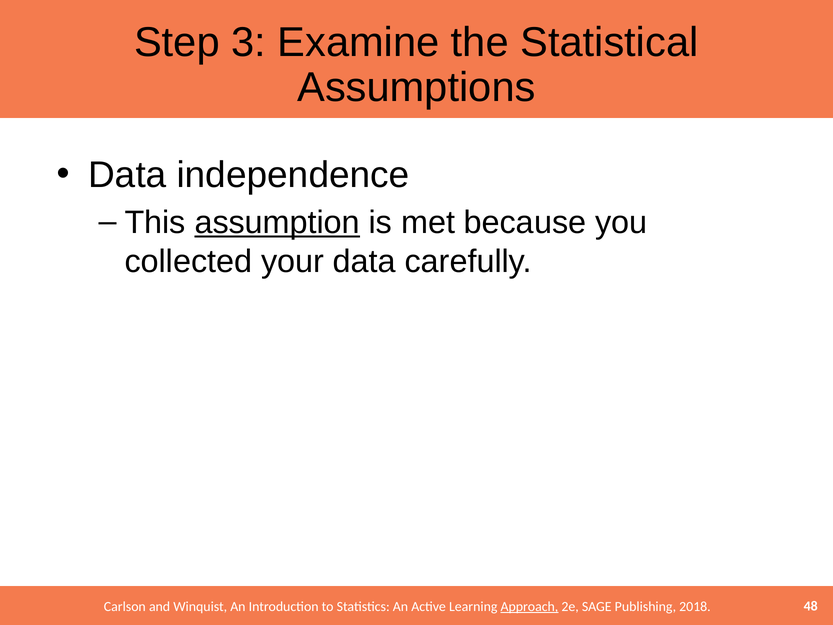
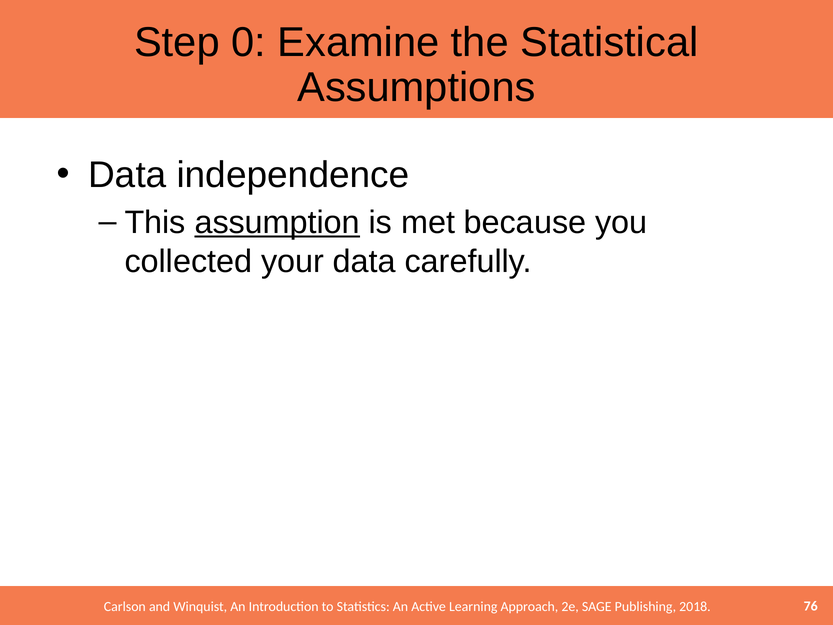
3: 3 -> 0
Approach underline: present -> none
48: 48 -> 76
